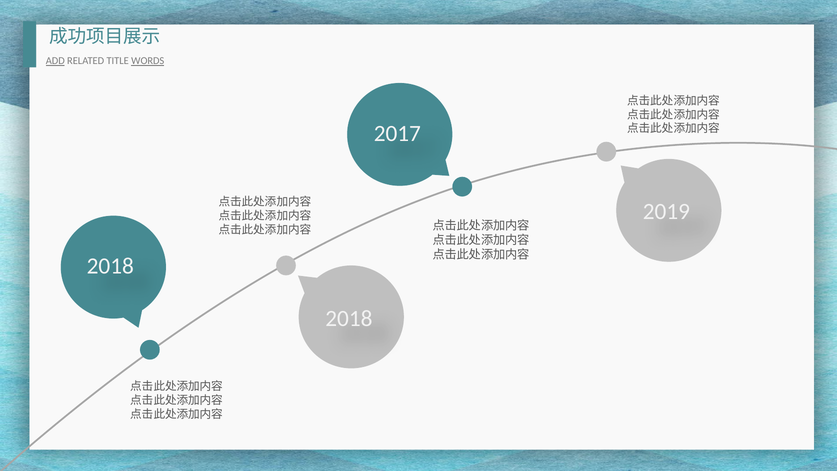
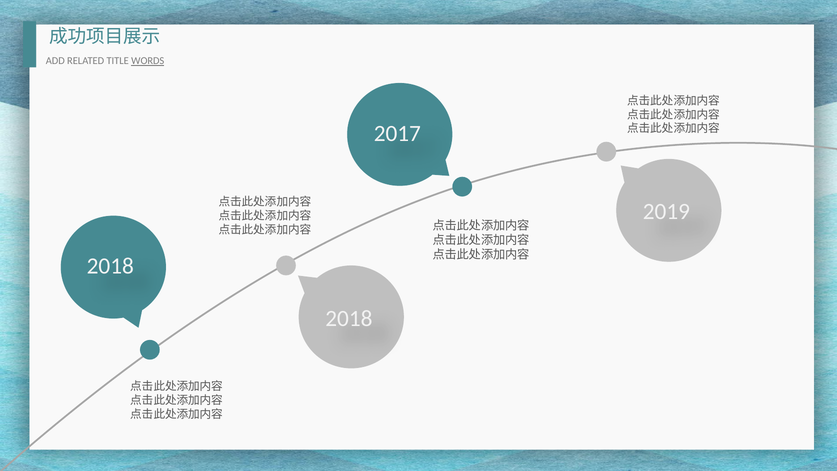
ADD underline: present -> none
